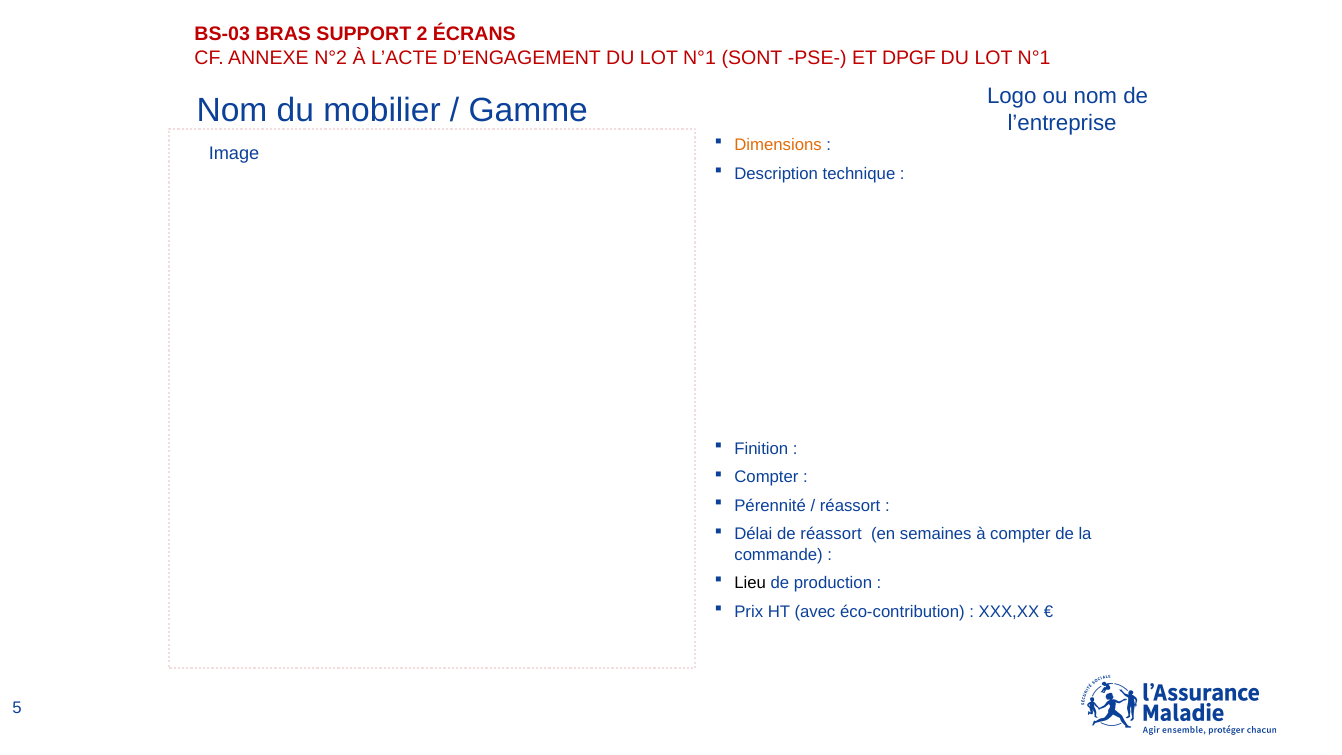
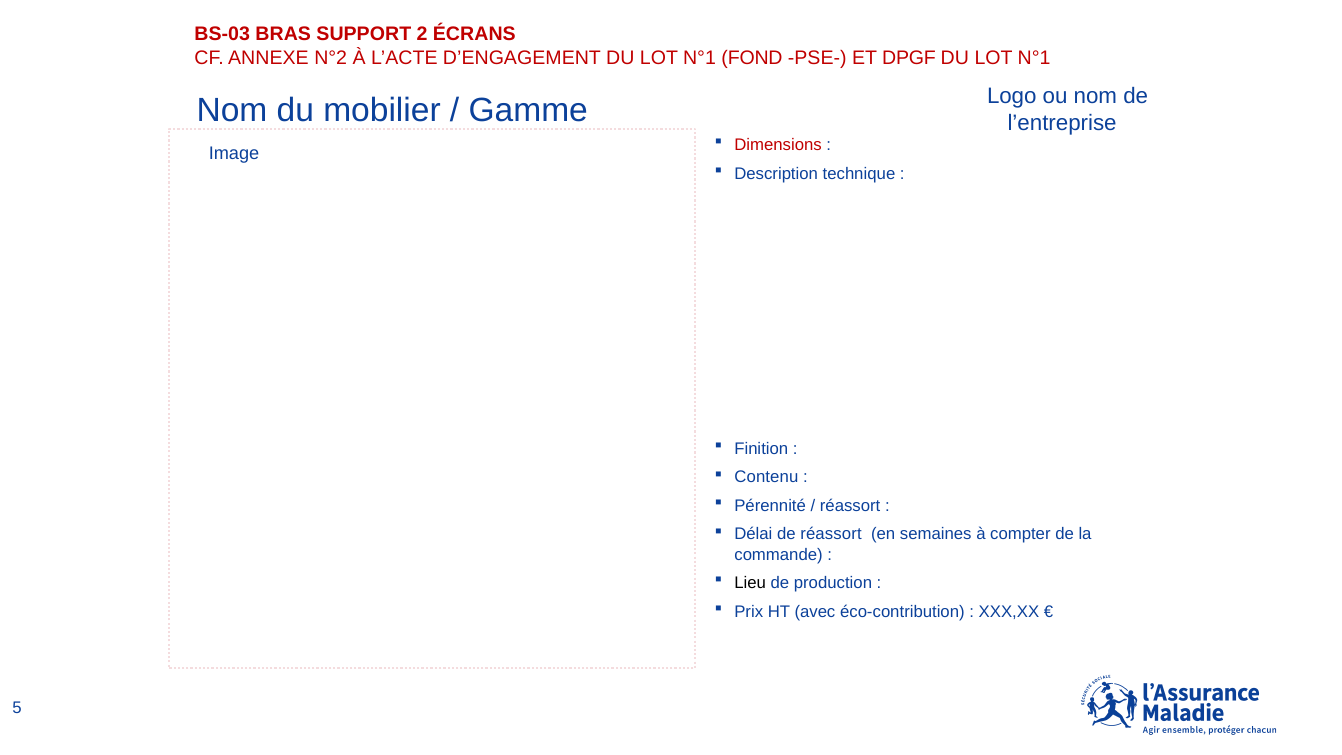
SONT: SONT -> FOND
Dimensions colour: orange -> red
Compter at (766, 477): Compter -> Contenu
